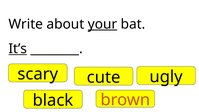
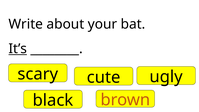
your underline: present -> none
